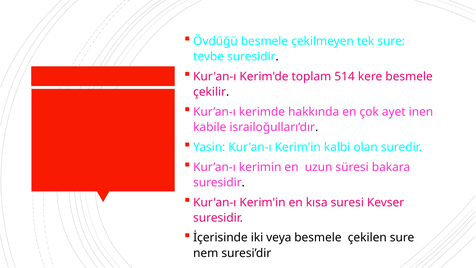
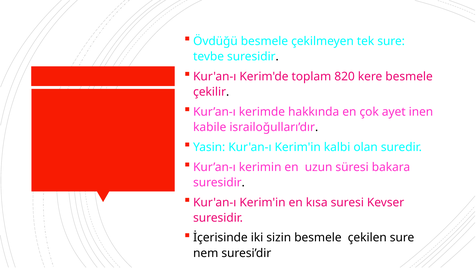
514: 514 -> 820
veya: veya -> sizin
